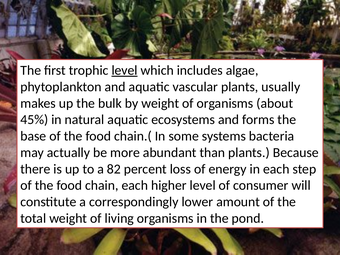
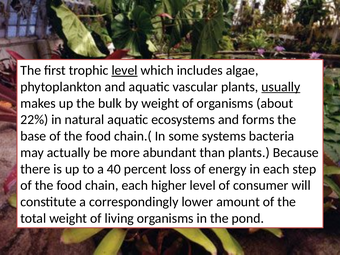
usually underline: none -> present
45%: 45% -> 22%
82: 82 -> 40
